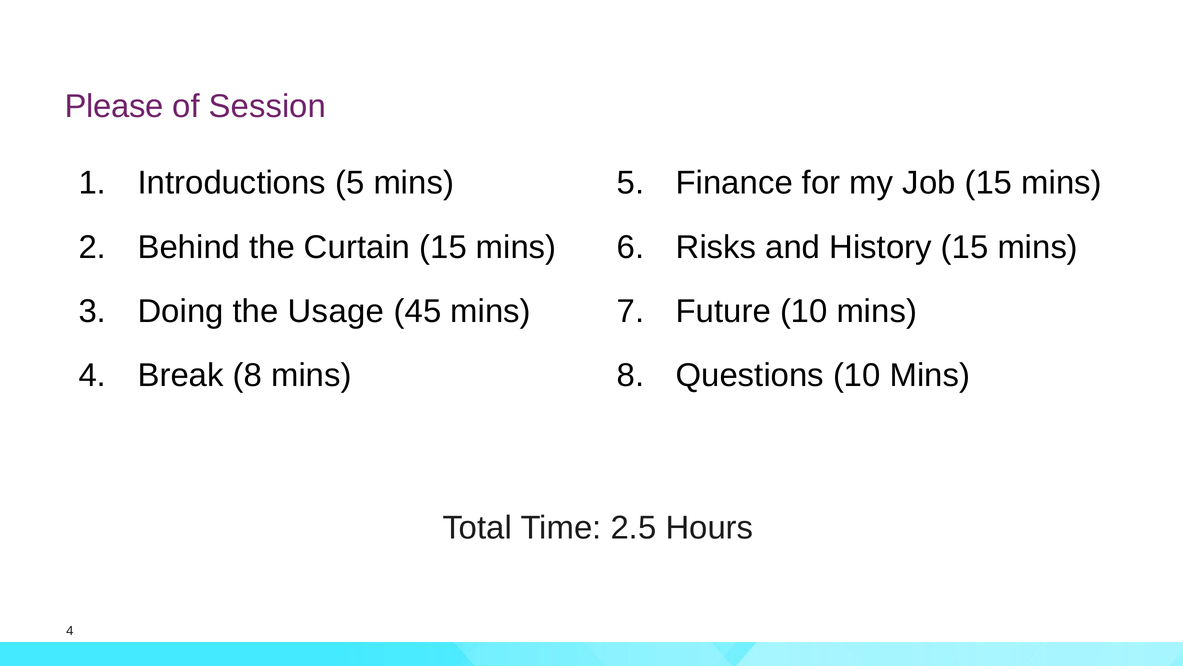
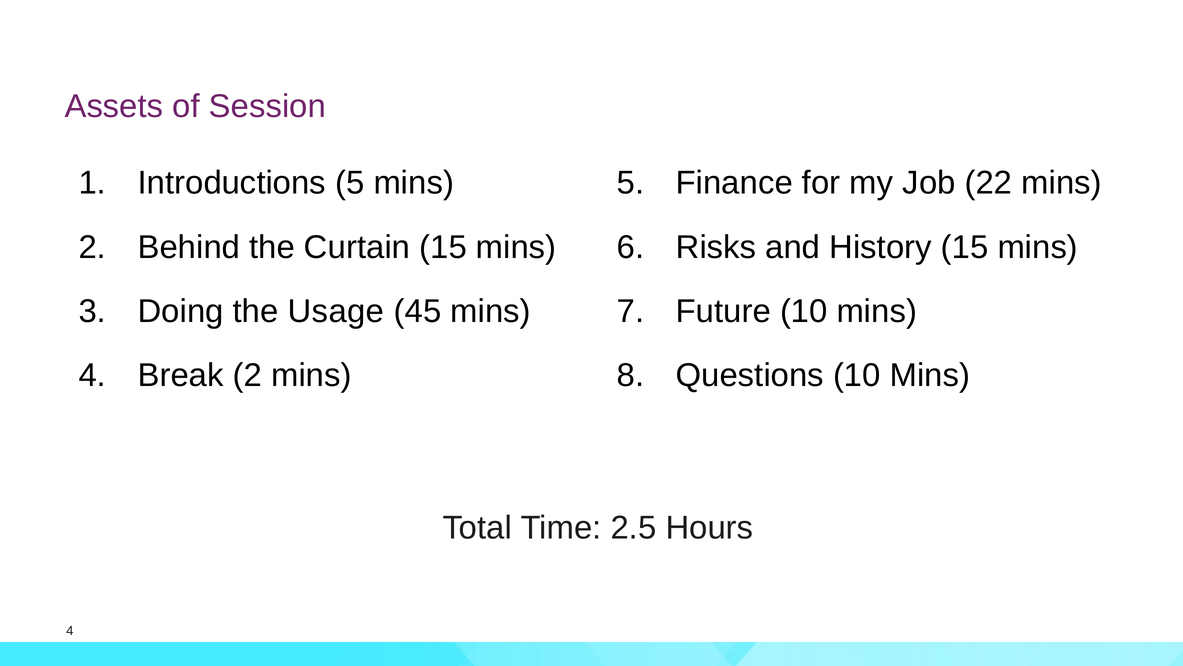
Please: Please -> Assets
Job 15: 15 -> 22
Break 8: 8 -> 2
